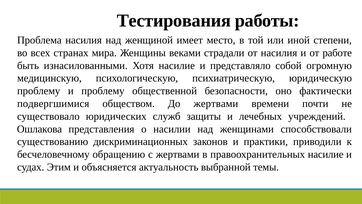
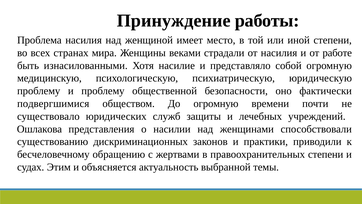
Тестирования: Тестирования -> Принуждение
До жертвами: жертвами -> огромную
правоохранительных насилие: насилие -> степени
